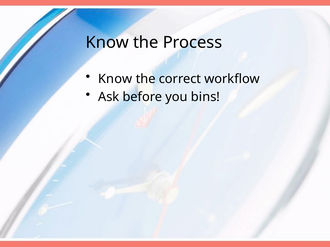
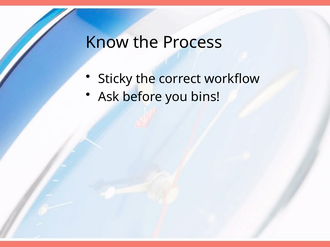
Know at (115, 79): Know -> Sticky
